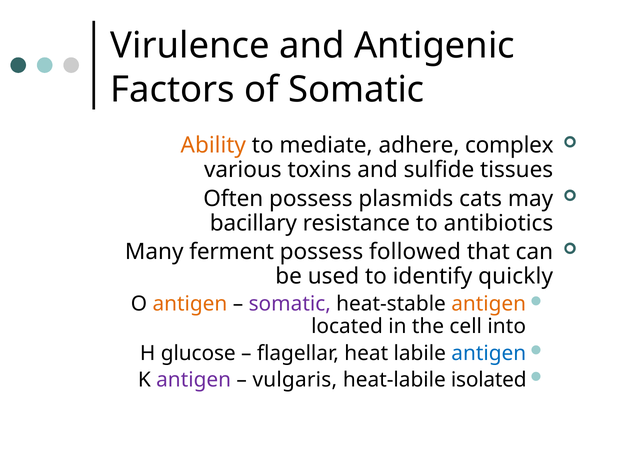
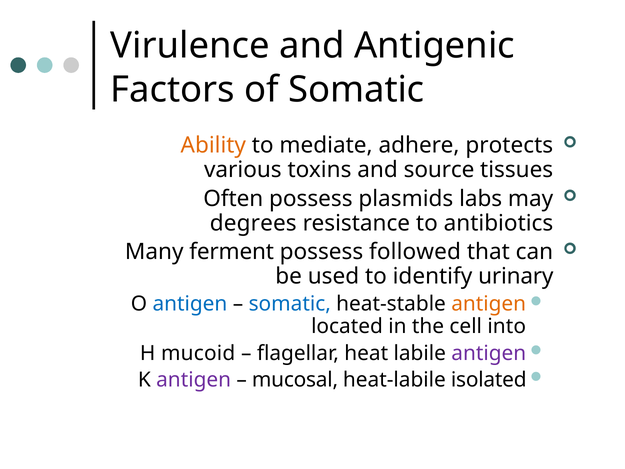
complex: complex -> protects
sulfide: sulfide -> source
cats: cats -> labs
bacillary: bacillary -> degrees
quickly: quickly -> urinary
antigen at (190, 304) colour: orange -> blue
somatic at (290, 304) colour: purple -> blue
glucose: glucose -> mucoid
antigen at (489, 353) colour: blue -> purple
vulgaris: vulgaris -> mucosal
